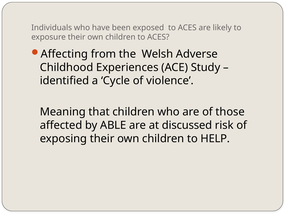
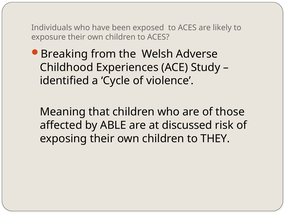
Affecting: Affecting -> Breaking
HELP: HELP -> THEY
